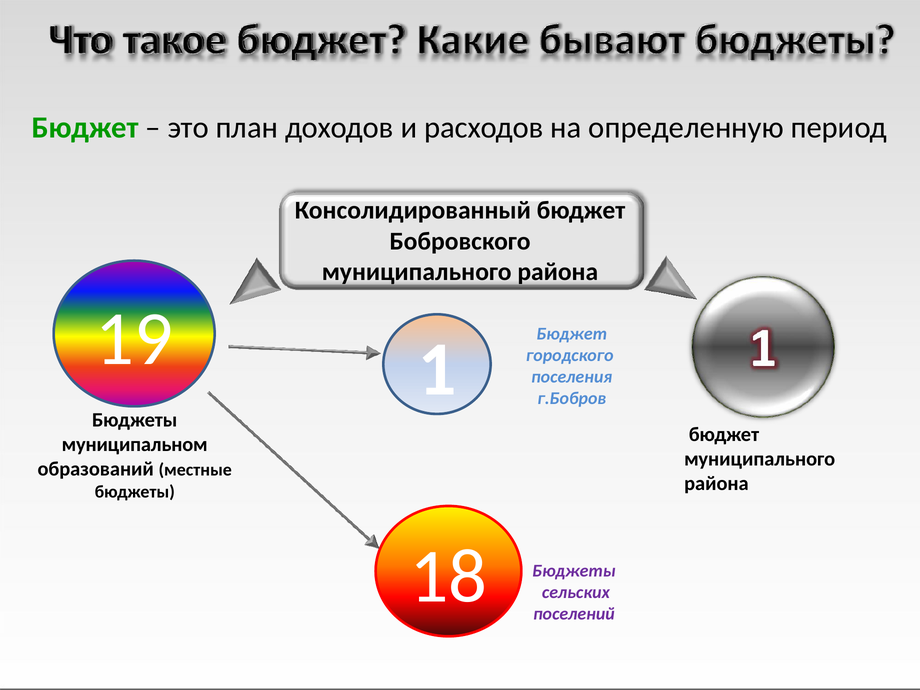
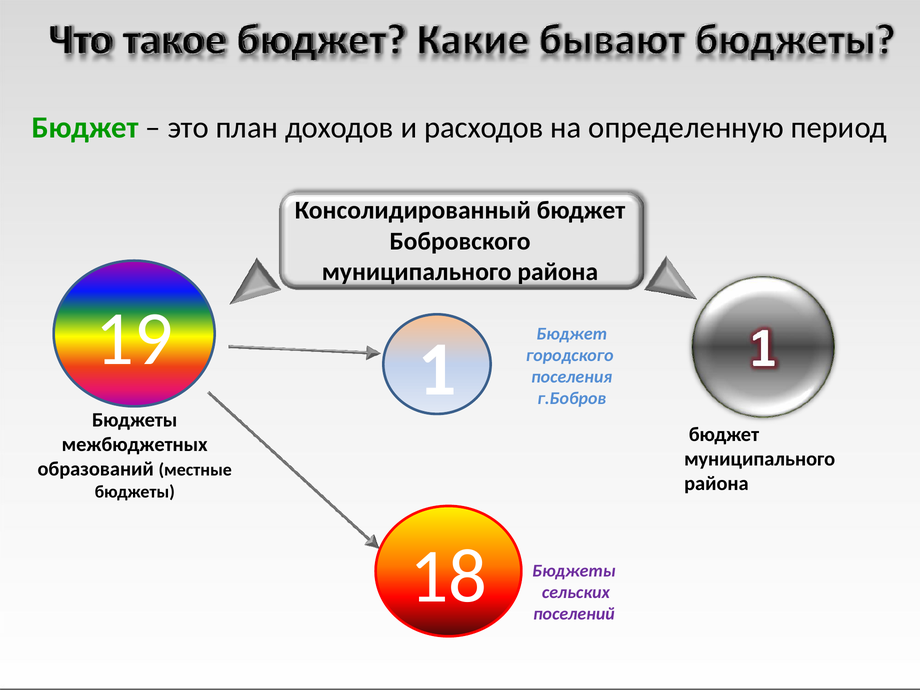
муниципальном: муниципальном -> межбюджетных
